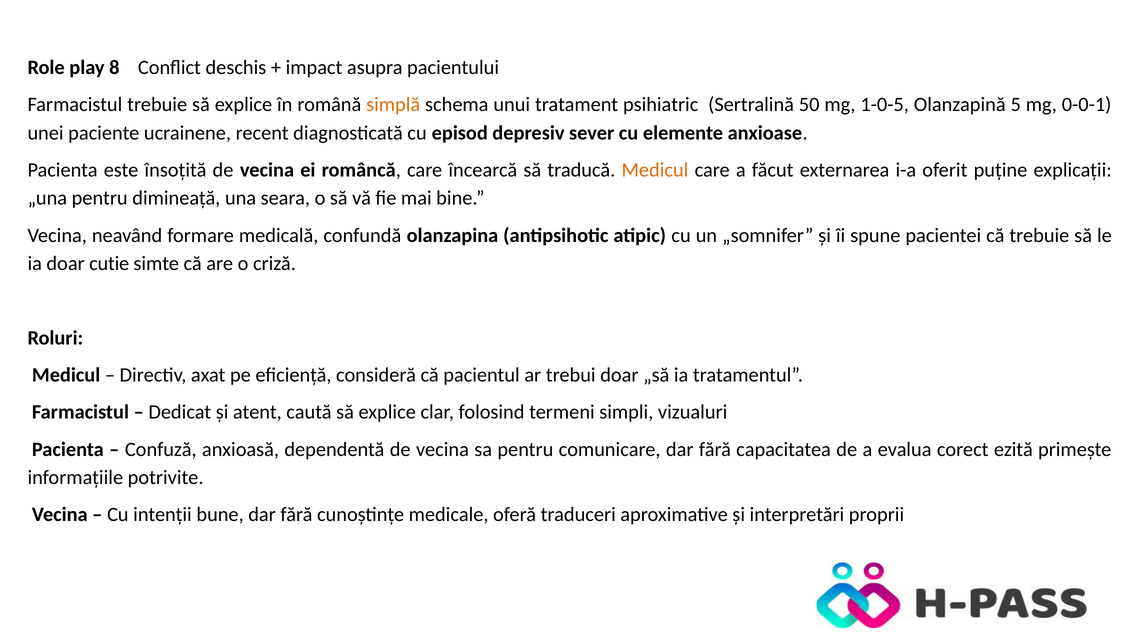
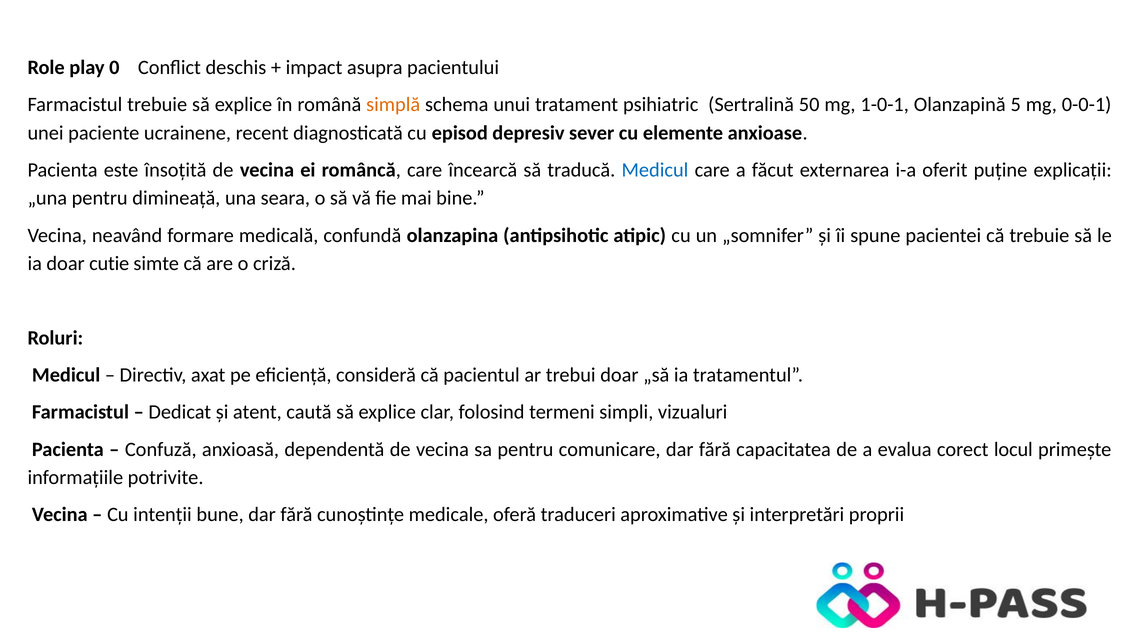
8: 8 -> 0
1-0-5: 1-0-5 -> 1-0-1
Medicul at (655, 170) colour: orange -> blue
ezită: ezită -> locul
